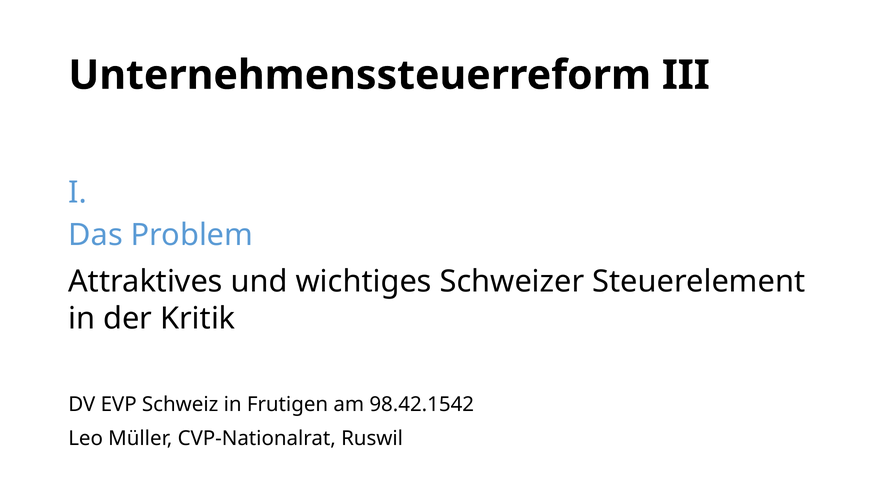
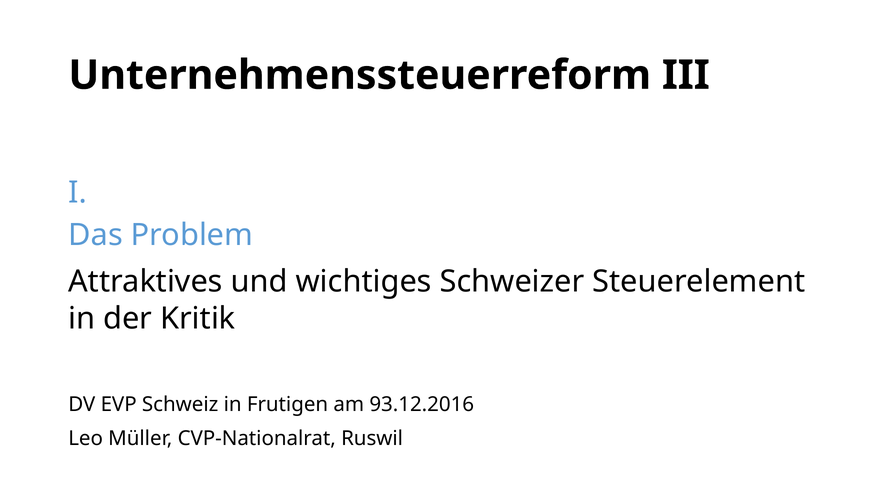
98.42.1542: 98.42.1542 -> 93.12.2016
